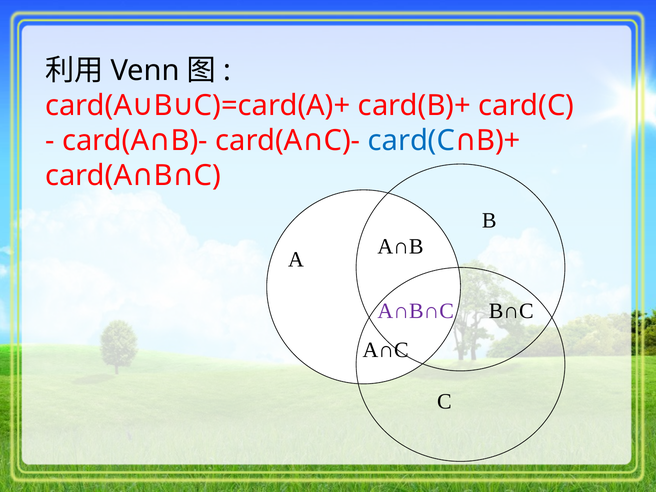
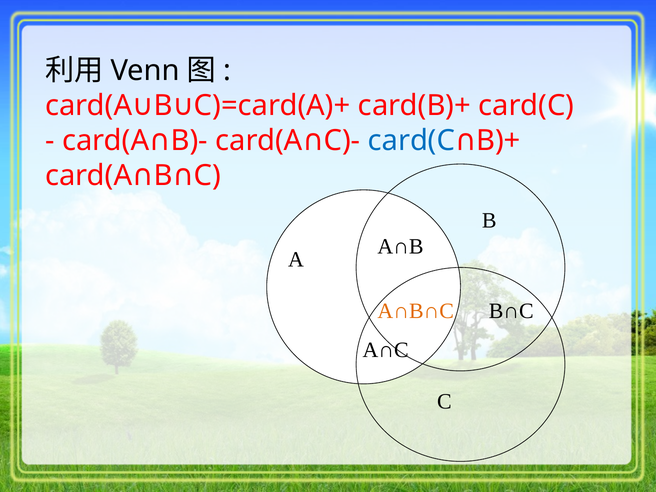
A∩B∩C colour: purple -> orange
